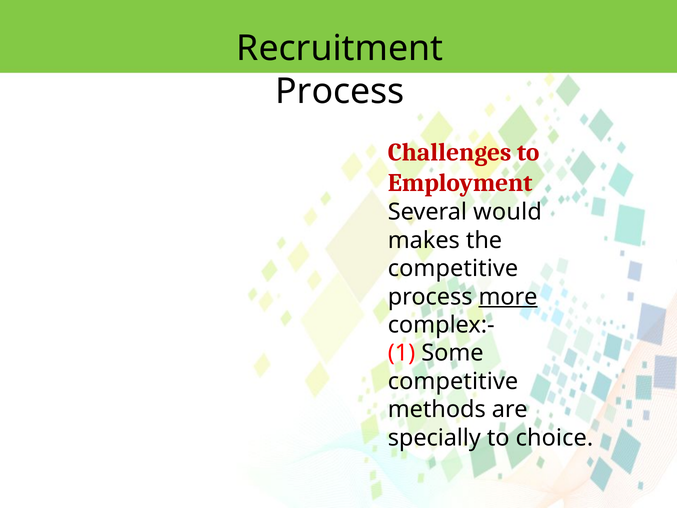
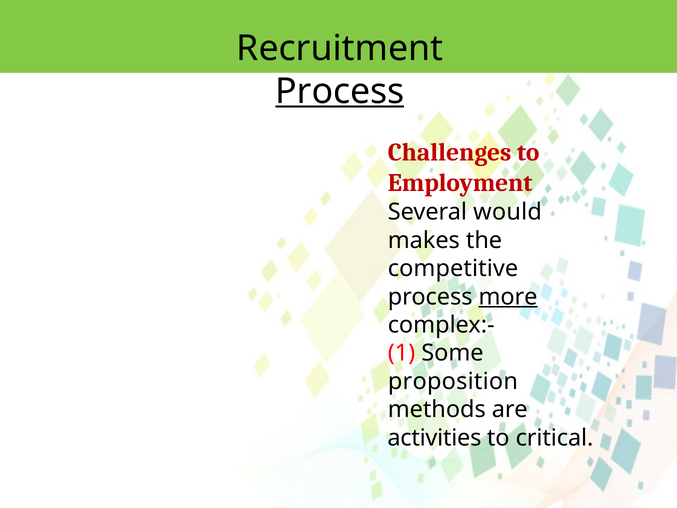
Process at (340, 91) underline: none -> present
competitive at (453, 381): competitive -> proposition
specially: specially -> activities
choice: choice -> critical
